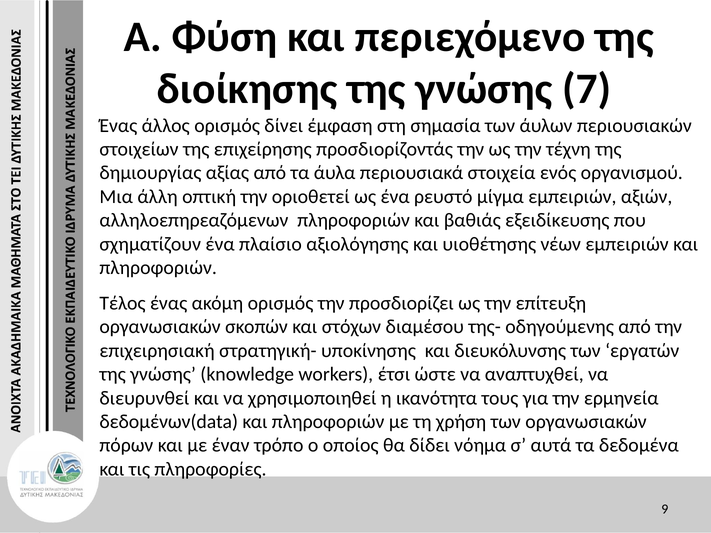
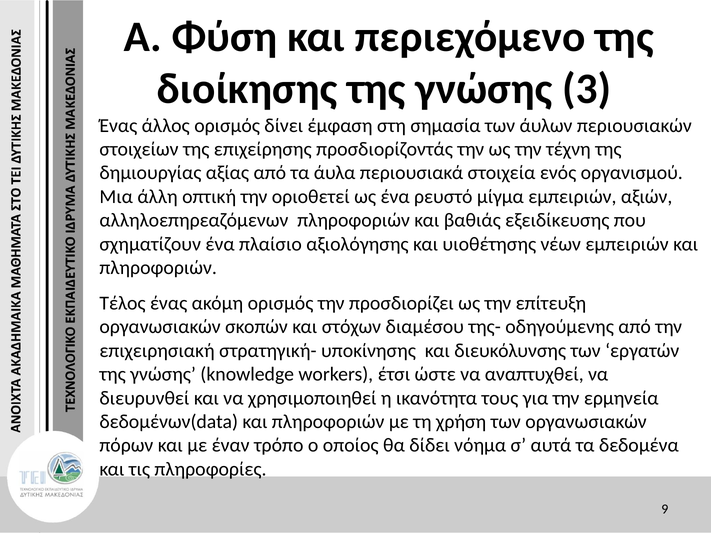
7: 7 -> 3
